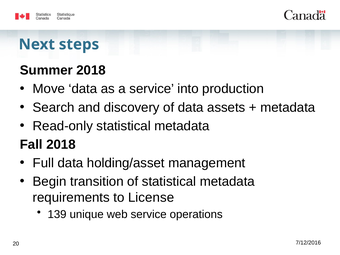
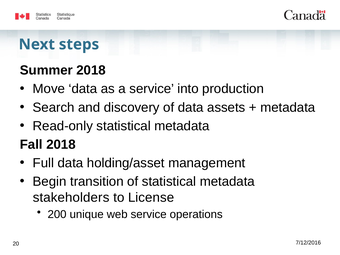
requirements: requirements -> stakeholders
139: 139 -> 200
